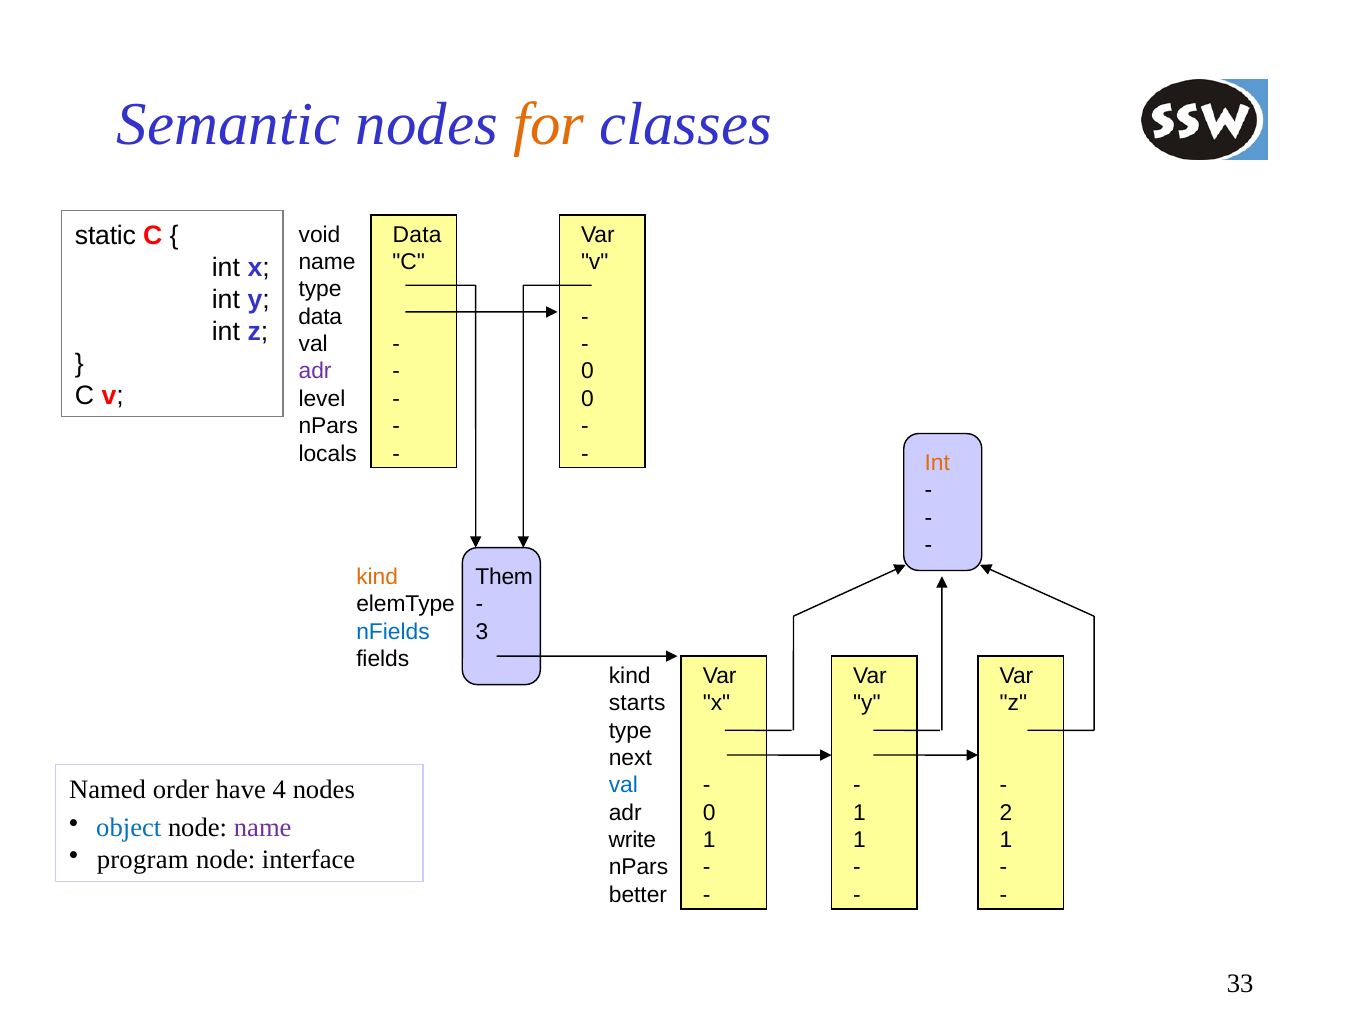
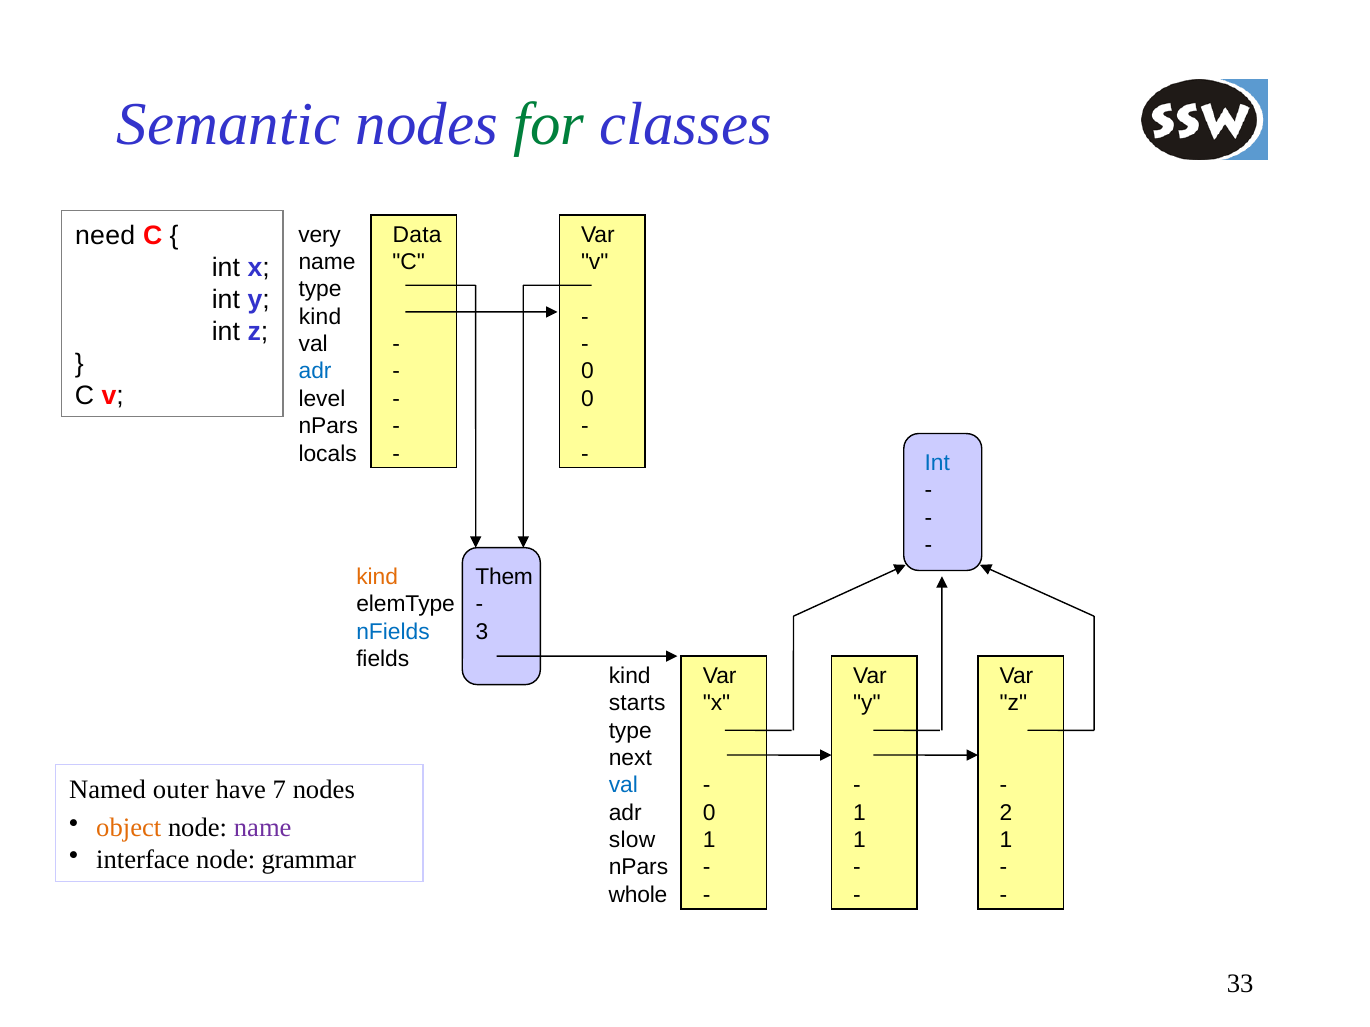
for colour: orange -> green
static: static -> need
void: void -> very
data at (320, 317): data -> kind
adr at (315, 372) colour: purple -> blue
Int at (937, 463) colour: orange -> blue
order: order -> outer
4: 4 -> 7
object colour: blue -> orange
write: write -> slow
program: program -> interface
interface: interface -> grammar
better: better -> whole
